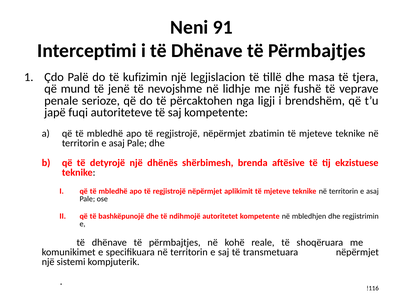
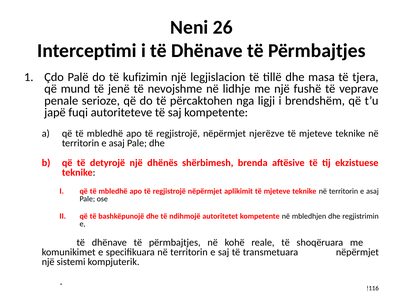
91: 91 -> 26
zbatimin: zbatimin -> njerëzve
